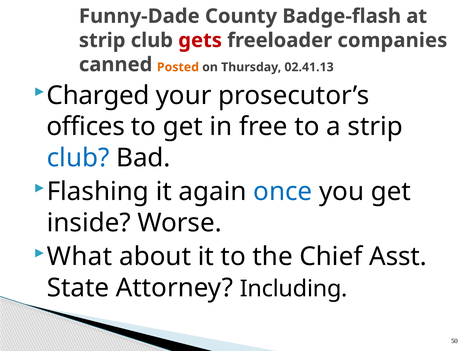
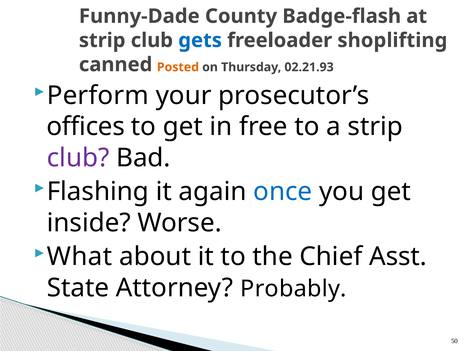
gets colour: red -> blue
companies: companies -> shoplifting
02.41.13: 02.41.13 -> 02.21.93
Charged: Charged -> Perform
club at (78, 158) colour: blue -> purple
Including: Including -> Probably
